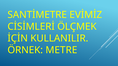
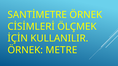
SANTİMETRE EVİMİZ: EVİMİZ -> ÖRNEK
